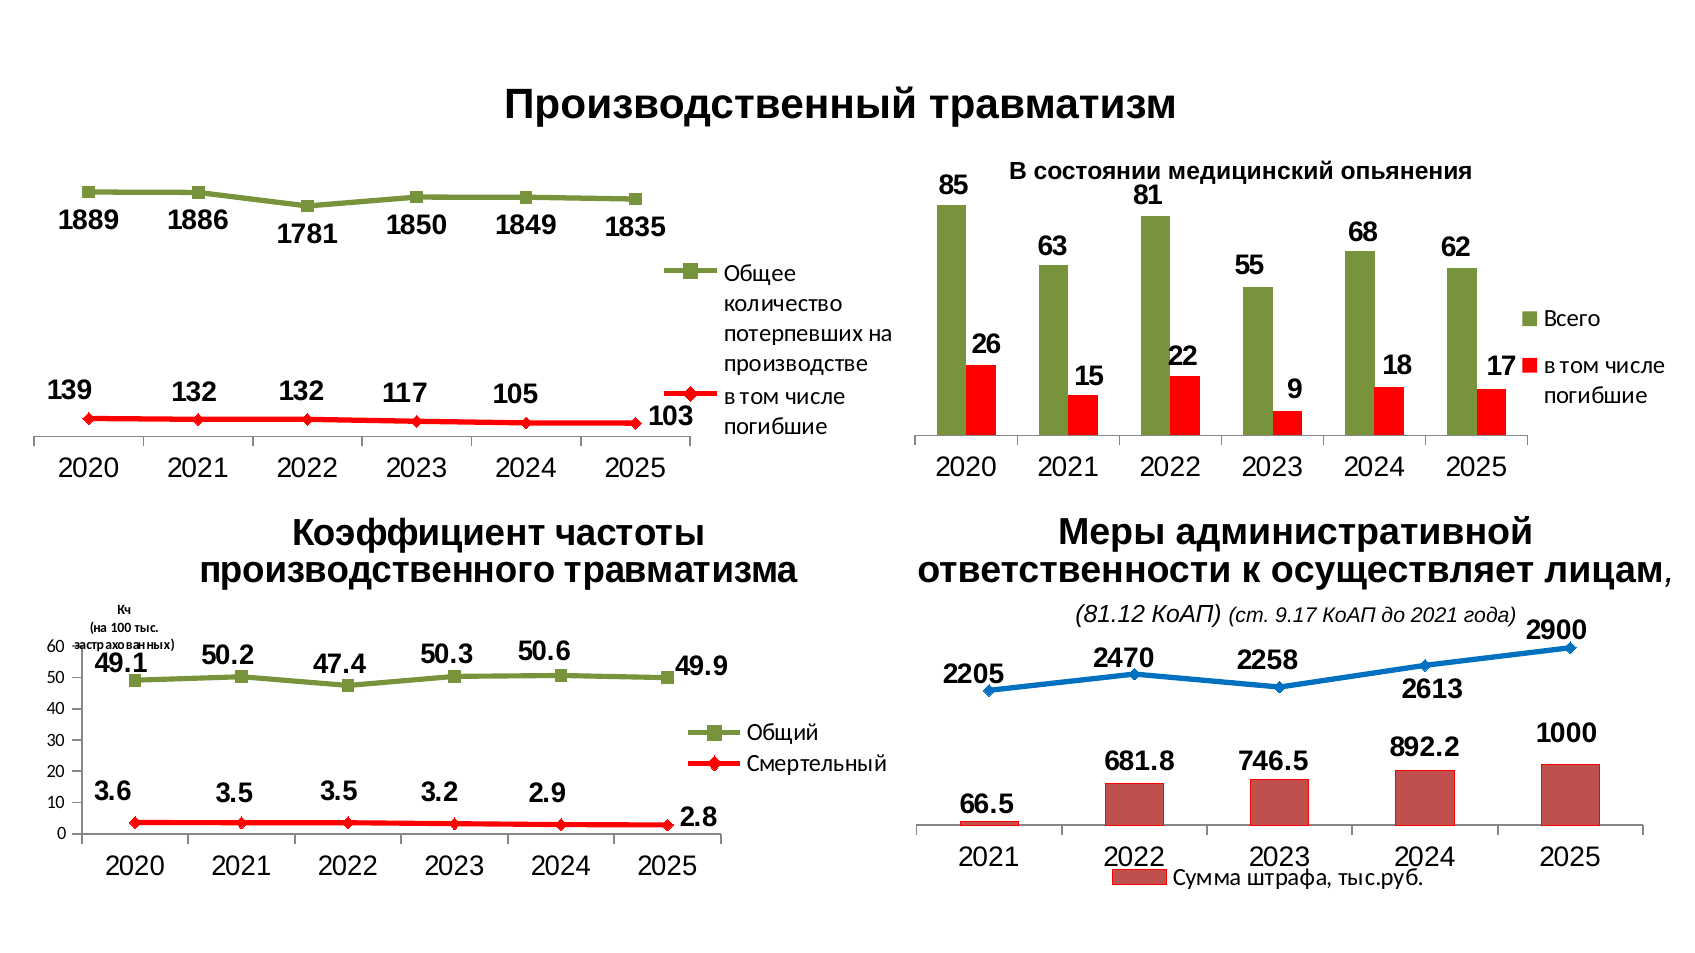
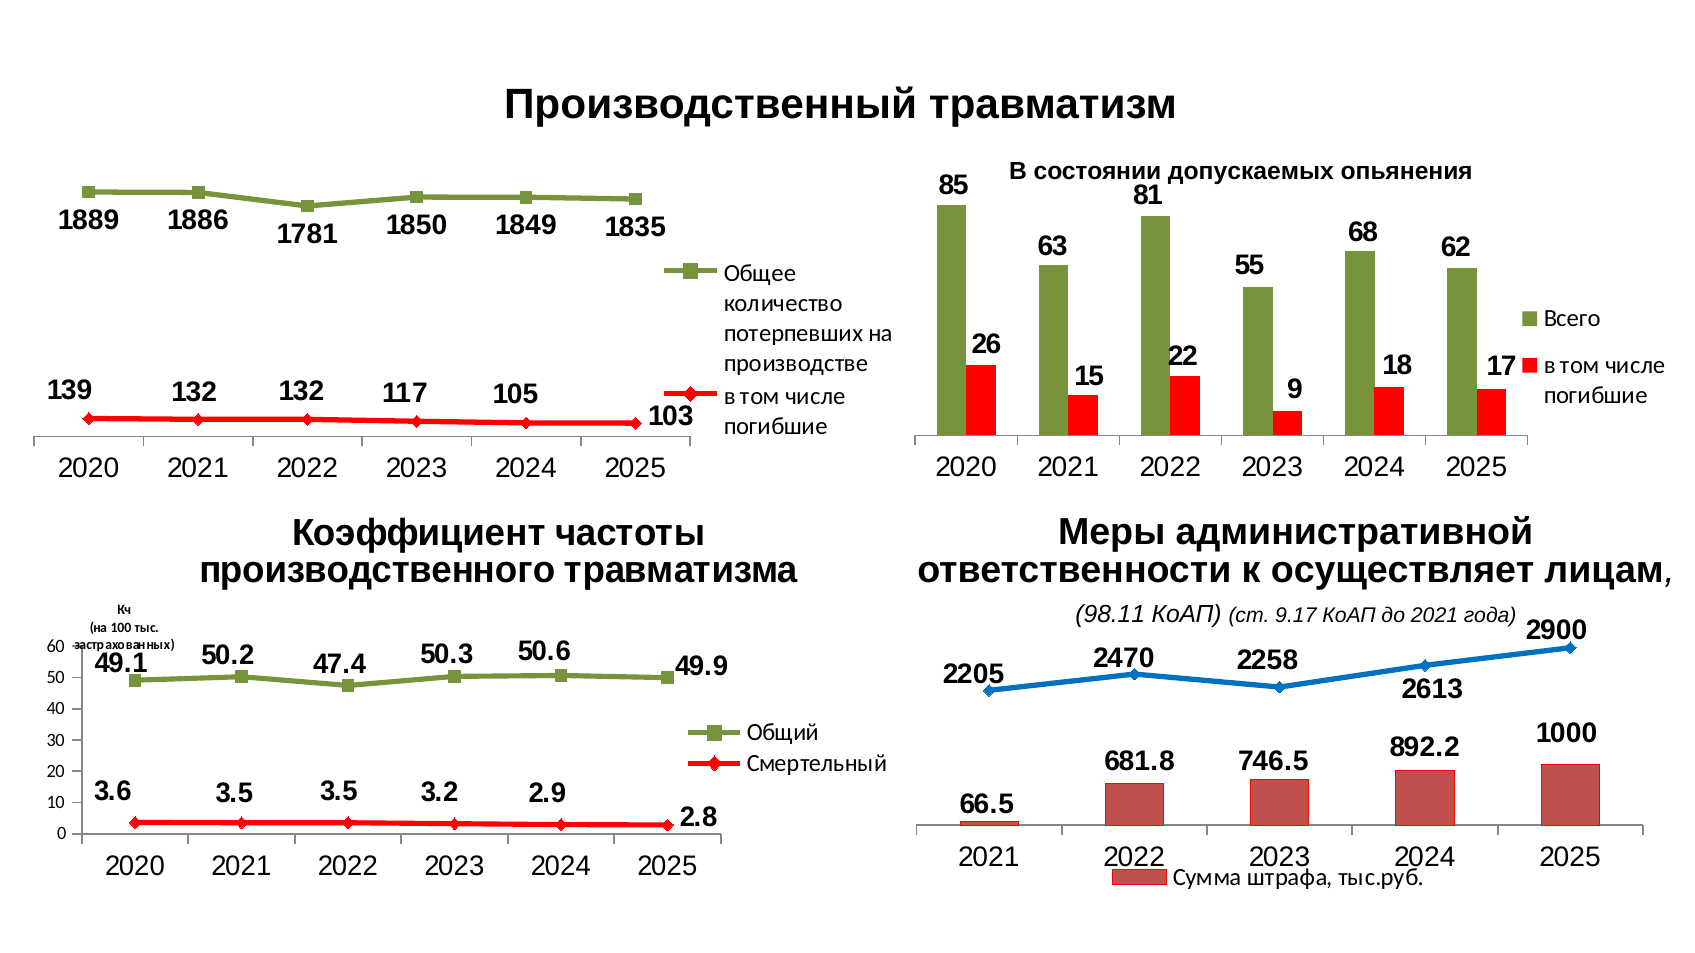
медицинский: медицинский -> допускаемых
81.12: 81.12 -> 98.11
